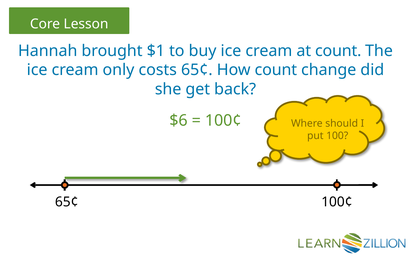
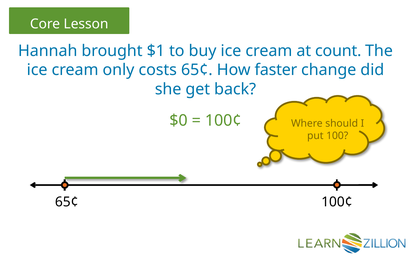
How count: count -> faster
$6: $6 -> $0
